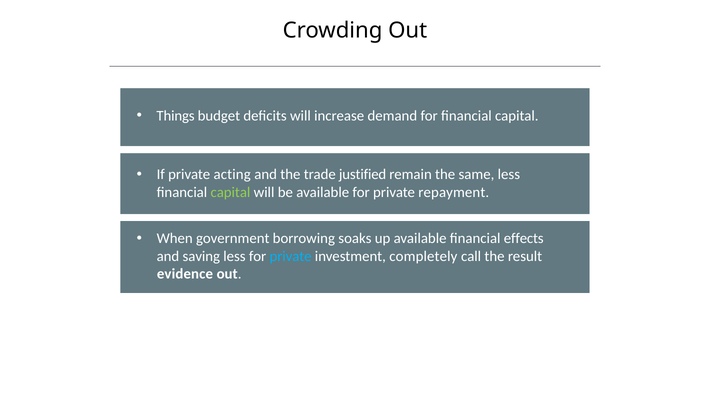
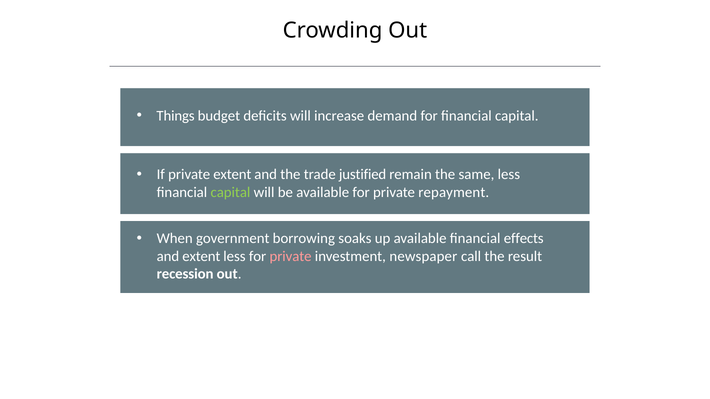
private acting: acting -> extent
and saving: saving -> extent
private at (291, 256) colour: light blue -> pink
completely: completely -> newspaper
evidence: evidence -> recession
